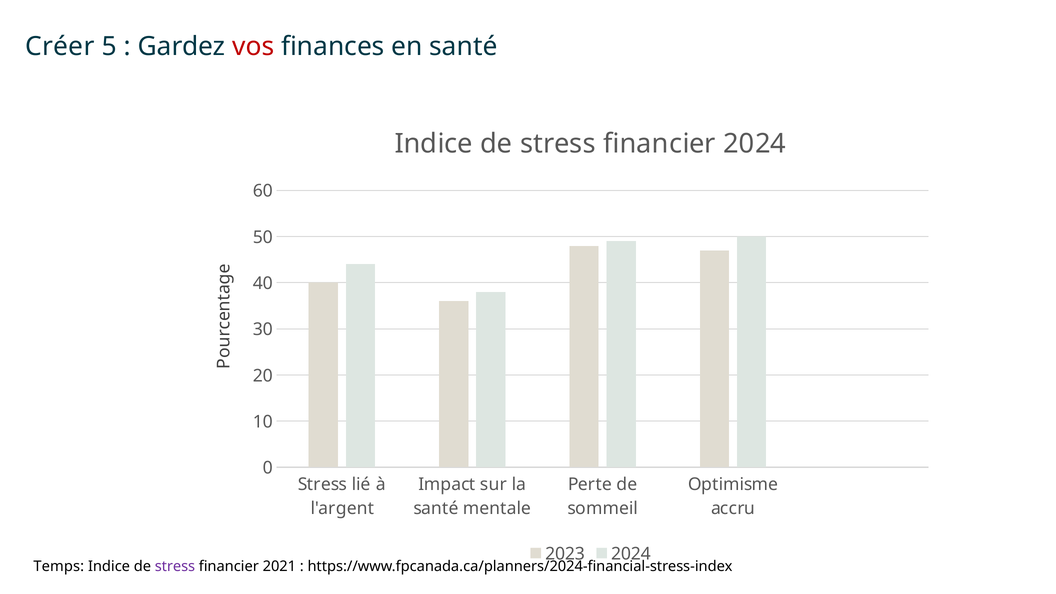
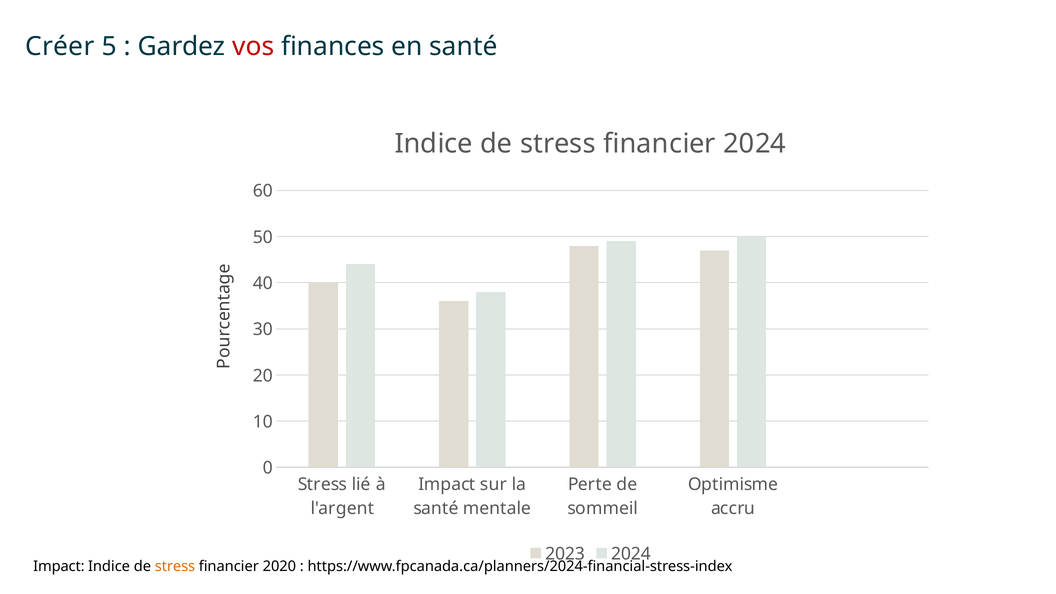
Temps at (59, 566): Temps -> Impact
stress at (175, 566) colour: purple -> orange
2021: 2021 -> 2020
